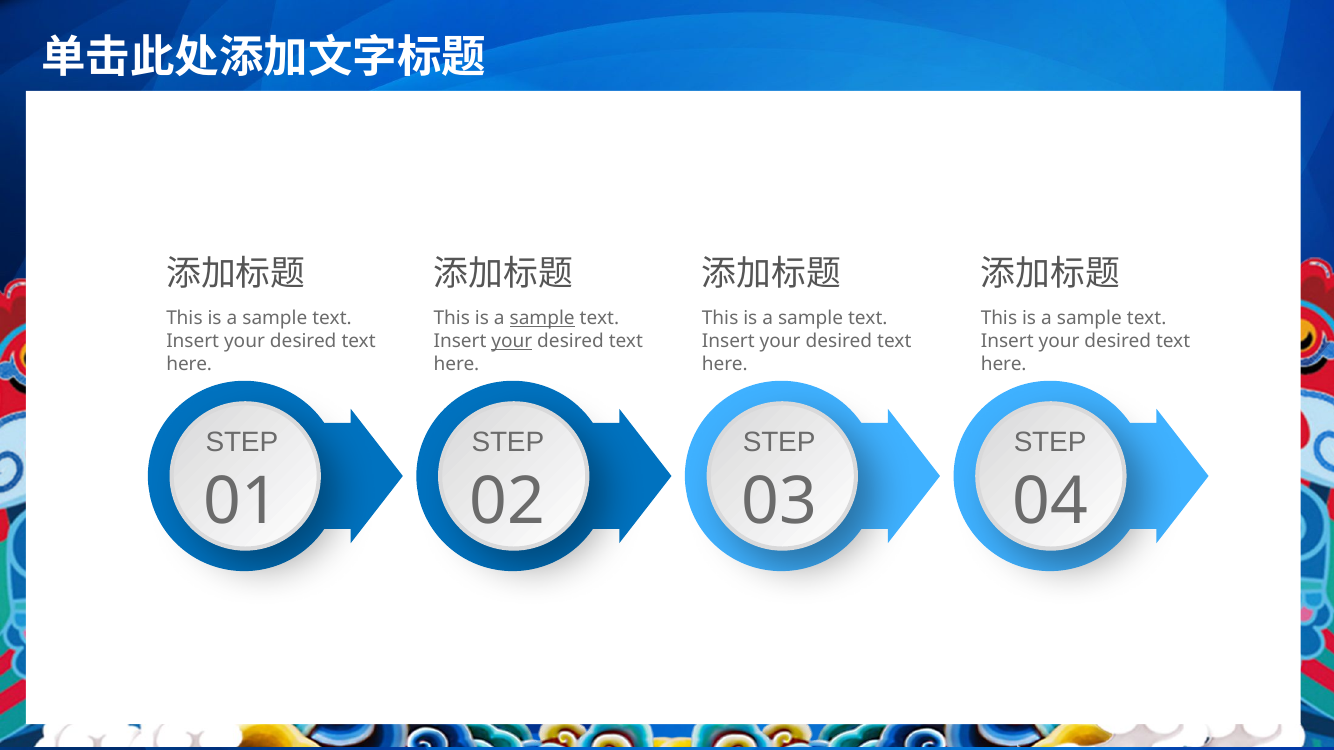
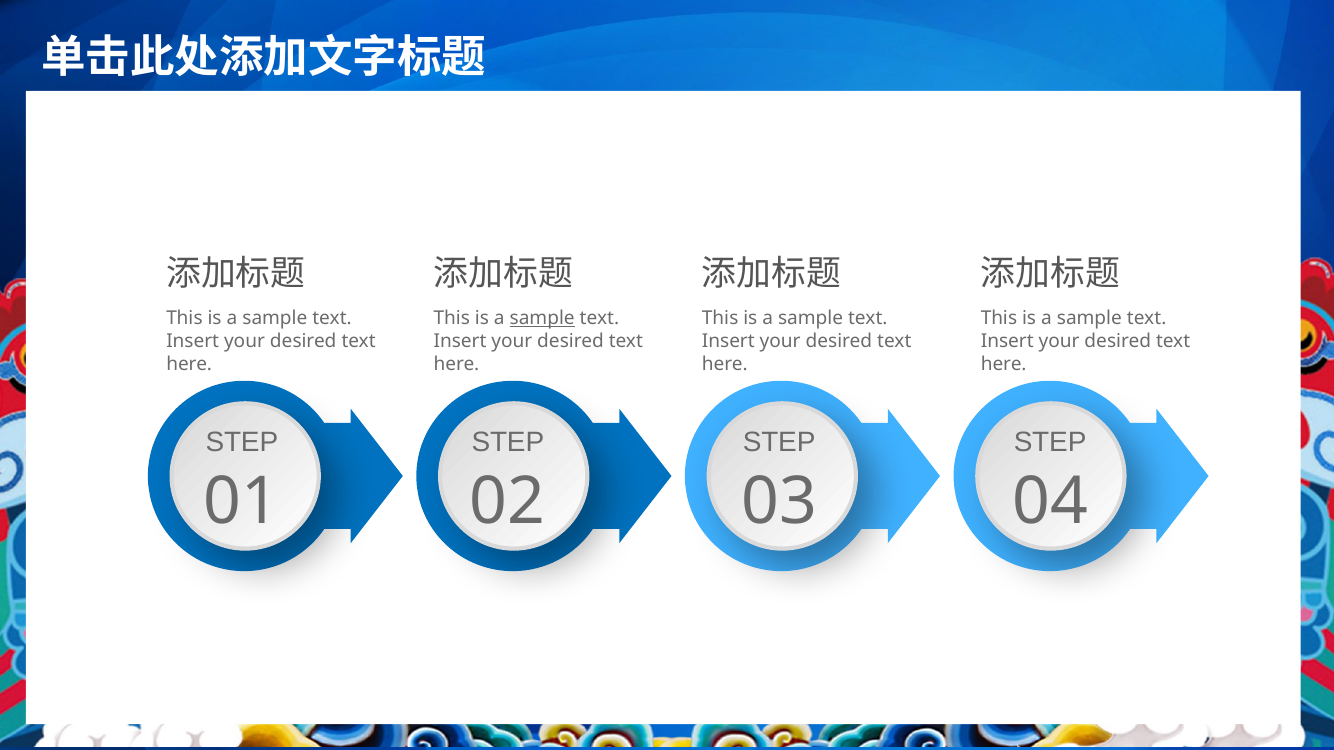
your at (512, 342) underline: present -> none
